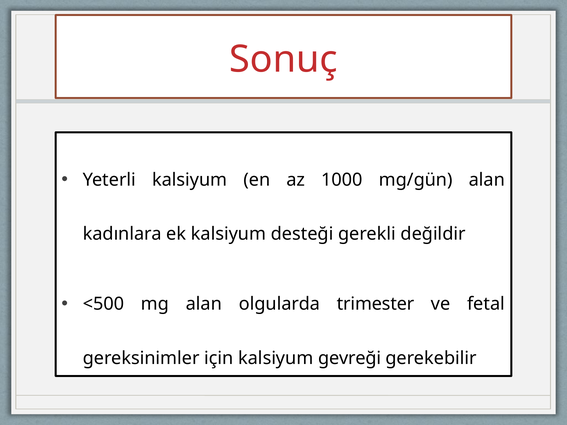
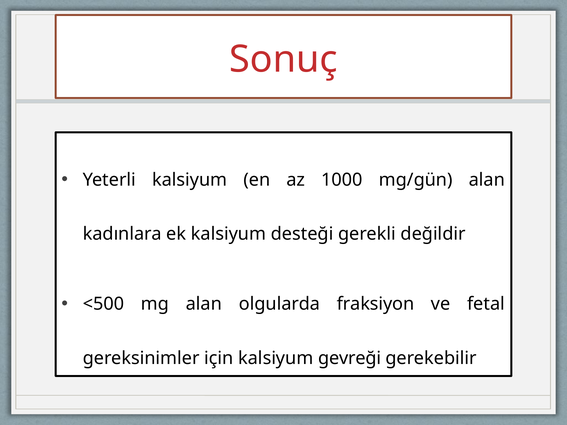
trimester: trimester -> fraksiyon
